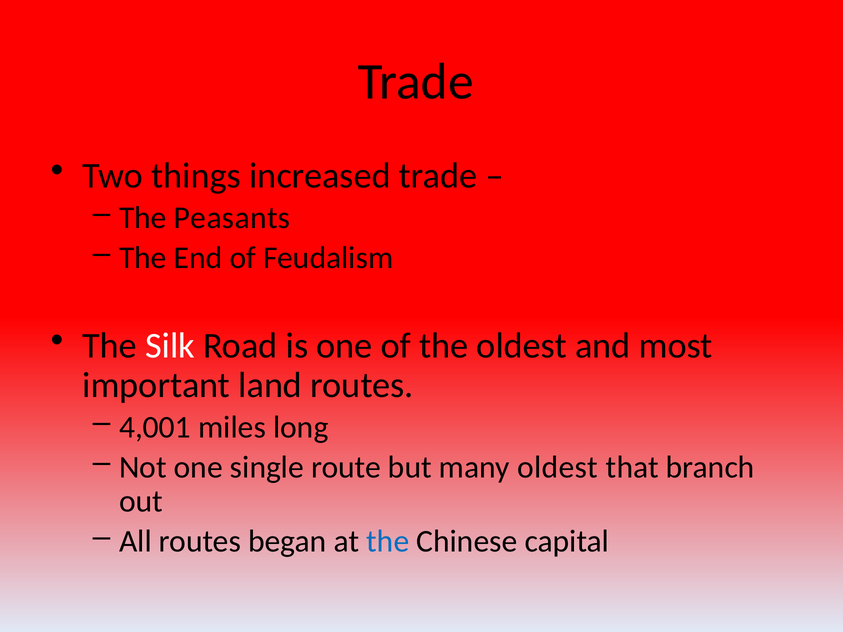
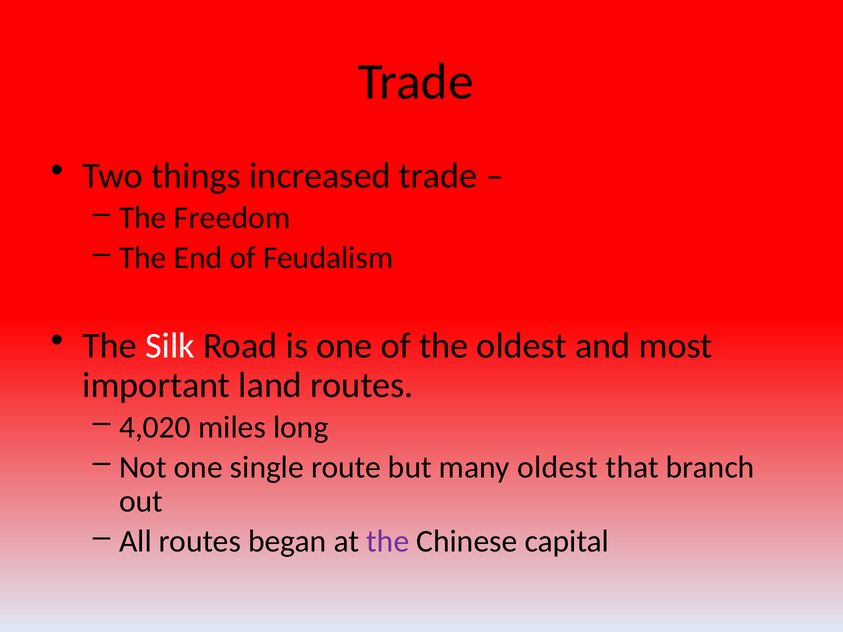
Peasants: Peasants -> Freedom
4,001: 4,001 -> 4,020
the at (388, 542) colour: blue -> purple
